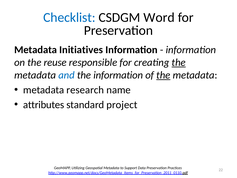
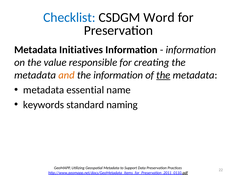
reuse: reuse -> value
the at (179, 62) underline: present -> none
and colour: blue -> orange
research: research -> essential
attributes: attributes -> keywords
project: project -> naming
